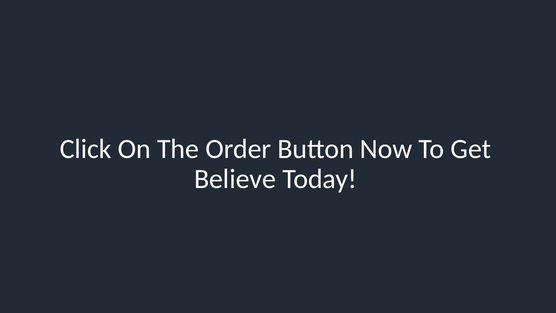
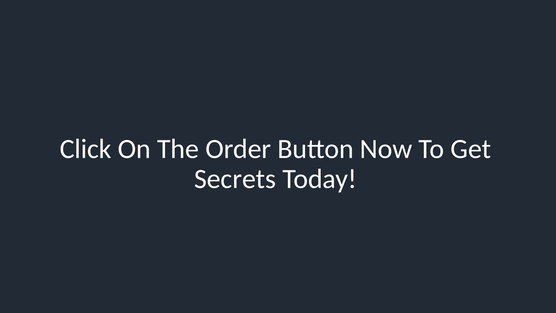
Believe: Believe -> Secrets
